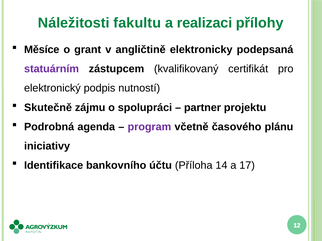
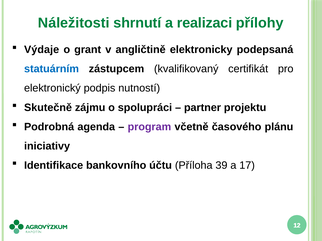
fakultu: fakultu -> shrnutí
Měsíce: Měsíce -> Výdaje
statuárním colour: purple -> blue
14: 14 -> 39
